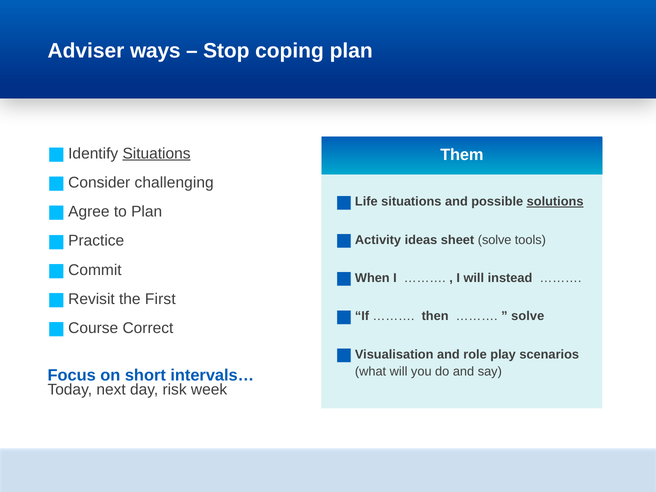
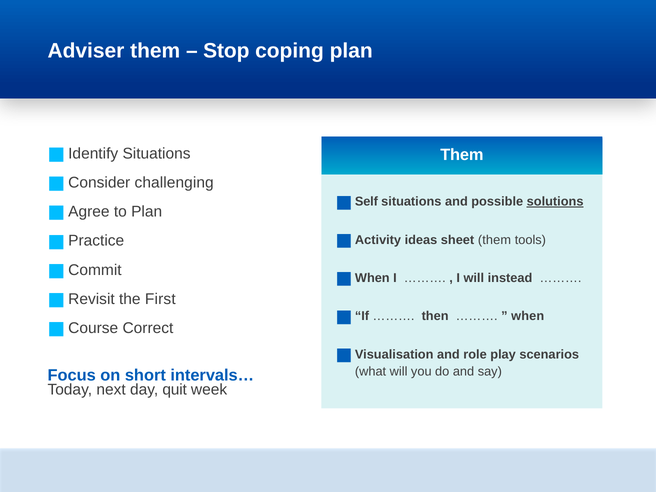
Adviser ways: ways -> them
Situations at (157, 153) underline: present -> none
Life: Life -> Self
sheet solve: solve -> them
solve at (528, 316): solve -> when
risk: risk -> quit
